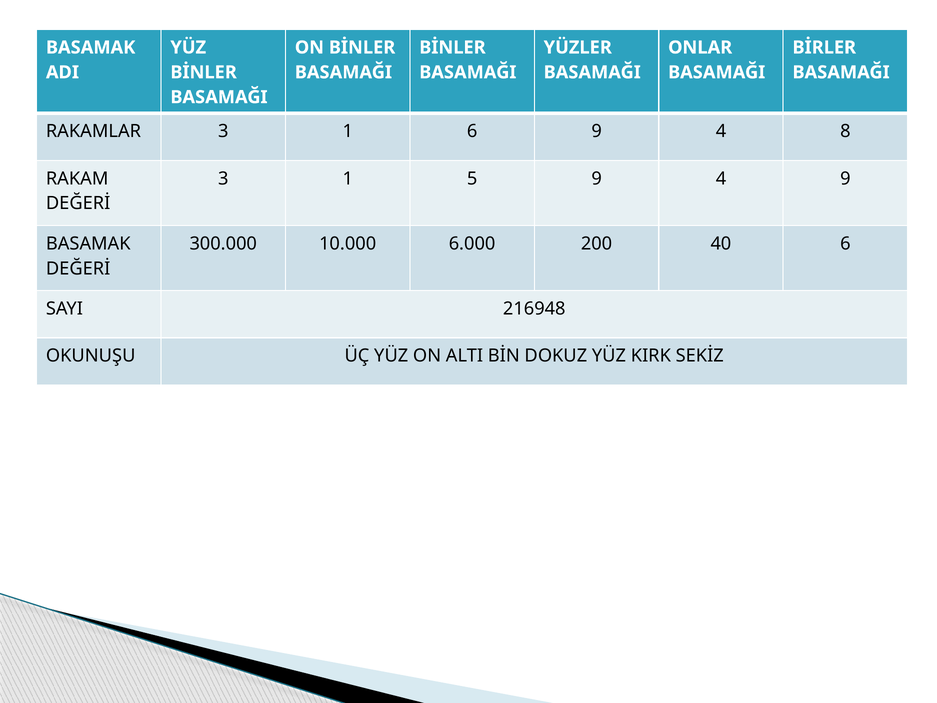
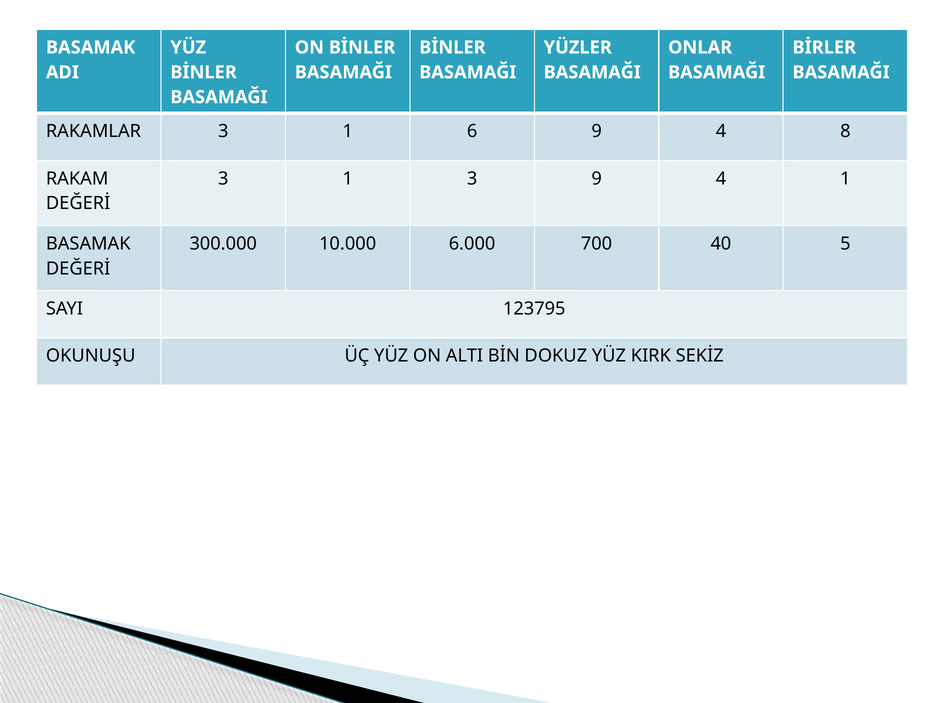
1 5: 5 -> 3
4 9: 9 -> 1
200: 200 -> 700
40 6: 6 -> 5
216948: 216948 -> 123795
